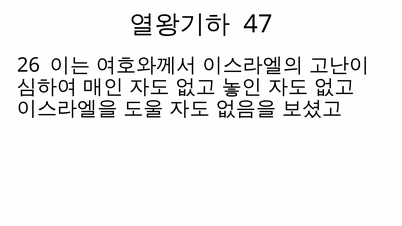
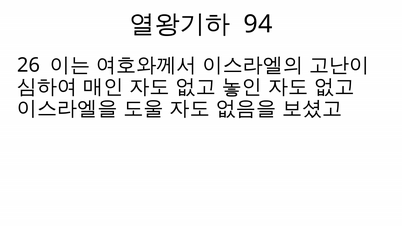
47: 47 -> 94
